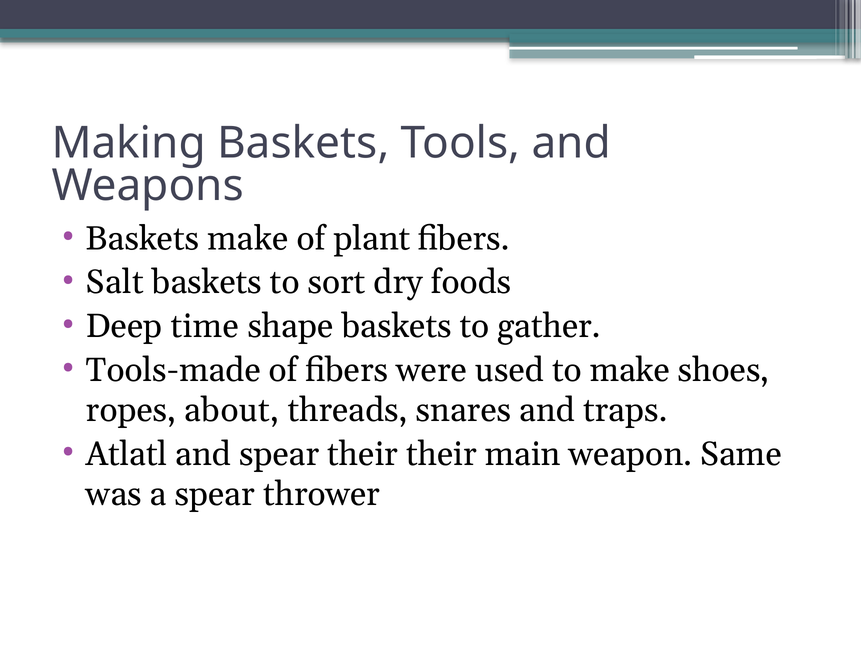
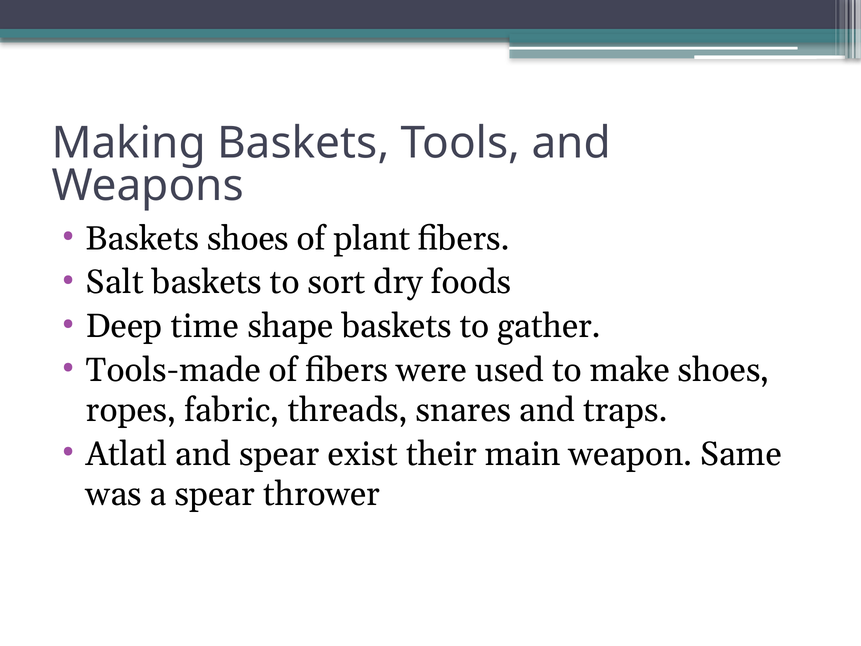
Baskets make: make -> shoes
about: about -> fabric
spear their: their -> exist
